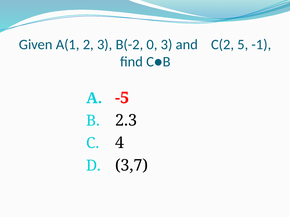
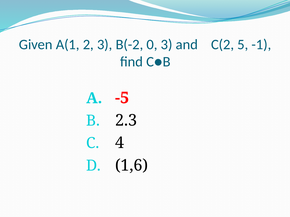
3,7: 3,7 -> 1,6
